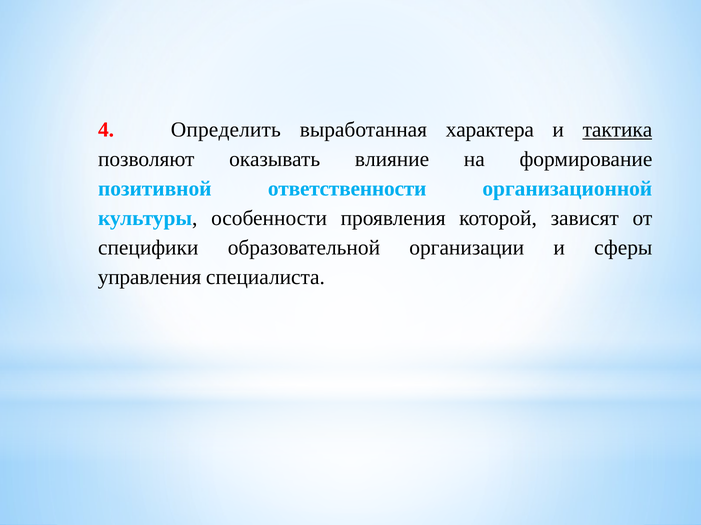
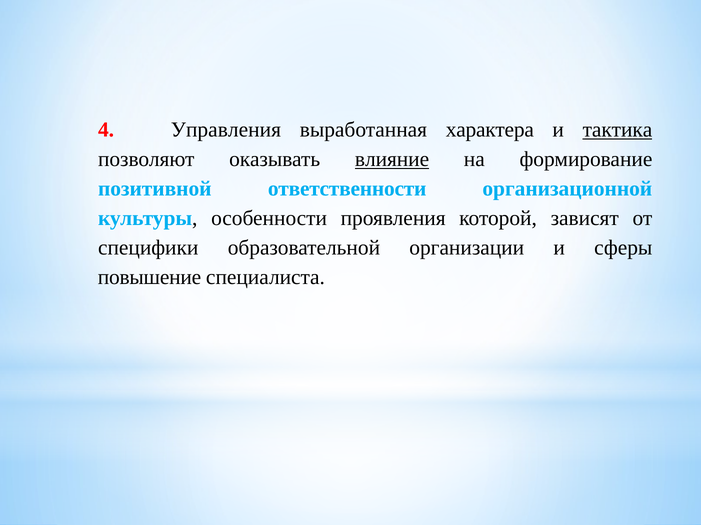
Определить: Определить -> Управления
влияние underline: none -> present
управления: управления -> повышение
